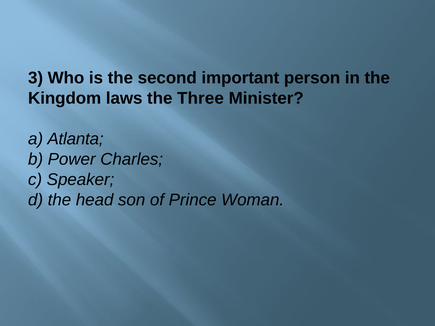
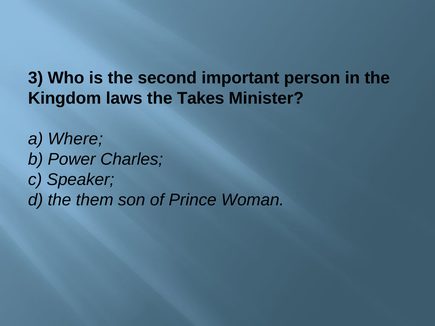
Three: Three -> Takes
Atlanta: Atlanta -> Where
head: head -> them
